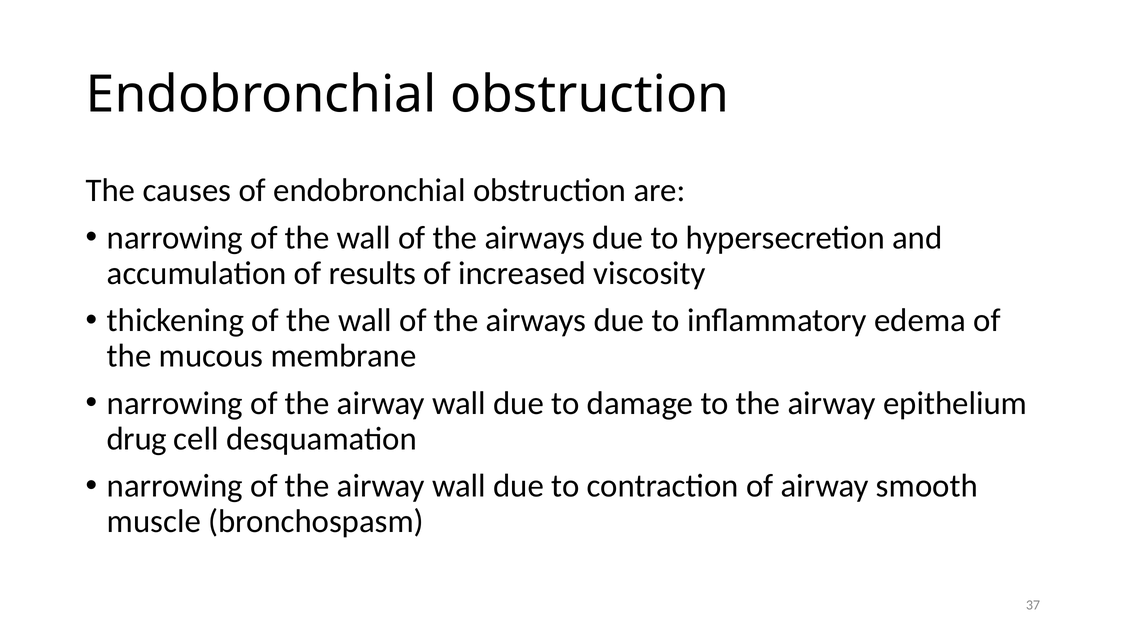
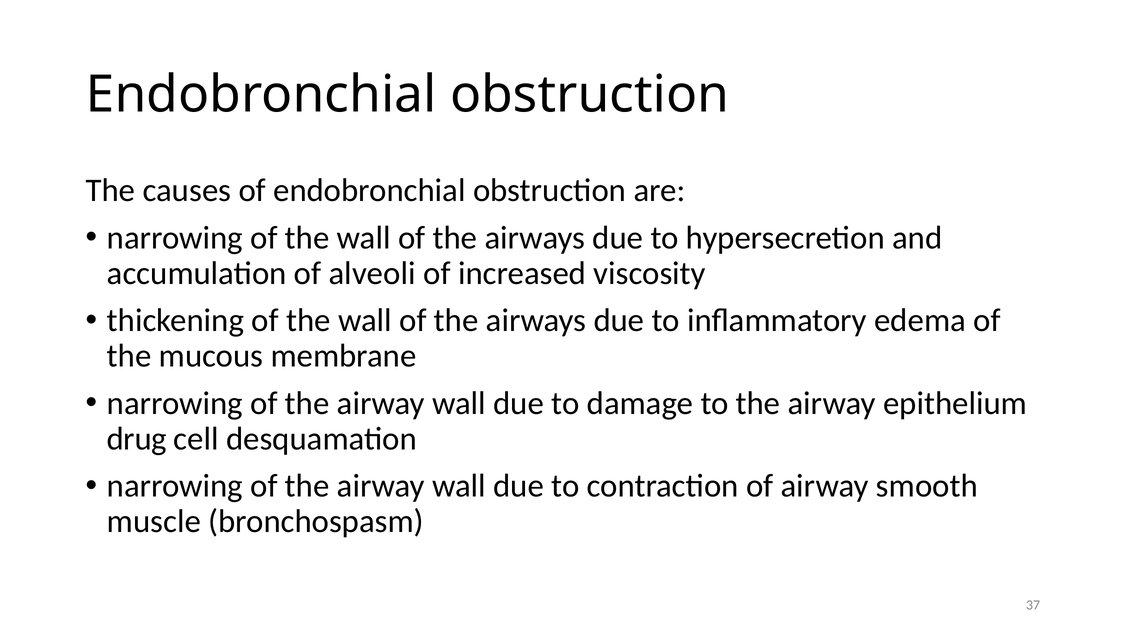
results: results -> alveoli
